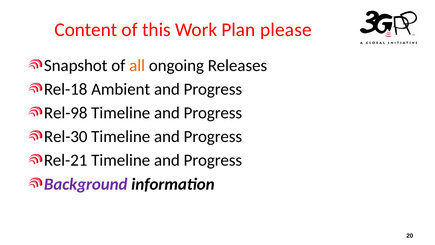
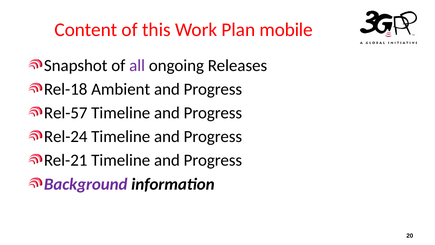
please: please -> mobile
all colour: orange -> purple
Rel-98: Rel-98 -> Rel-57
Rel-30: Rel-30 -> Rel-24
